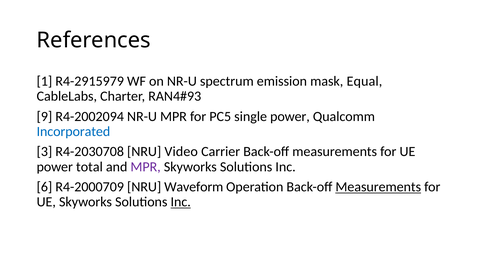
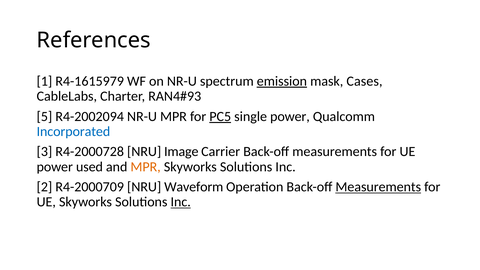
R4-2915979: R4-2915979 -> R4-1615979
emission underline: none -> present
Equal: Equal -> Cases
9: 9 -> 5
PC5 underline: none -> present
R4-2030708: R4-2030708 -> R4-2000728
Video: Video -> Image
total: total -> used
MPR at (146, 167) colour: purple -> orange
6: 6 -> 2
